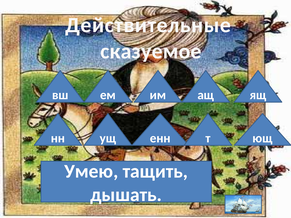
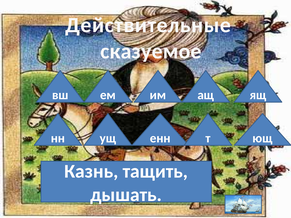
Умею: Умею -> Казнь
